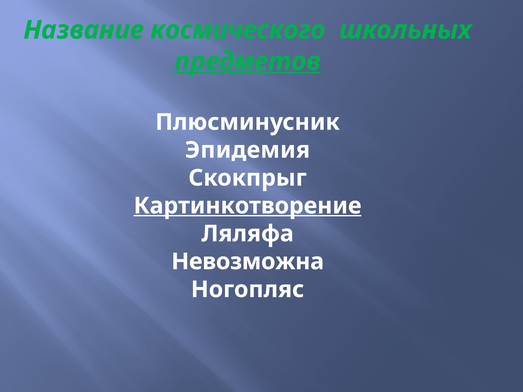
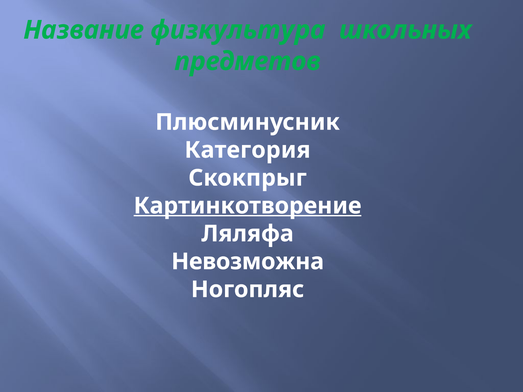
космического: космического -> физкультура
предметов underline: present -> none
Эпидемия: Эпидемия -> Категория
